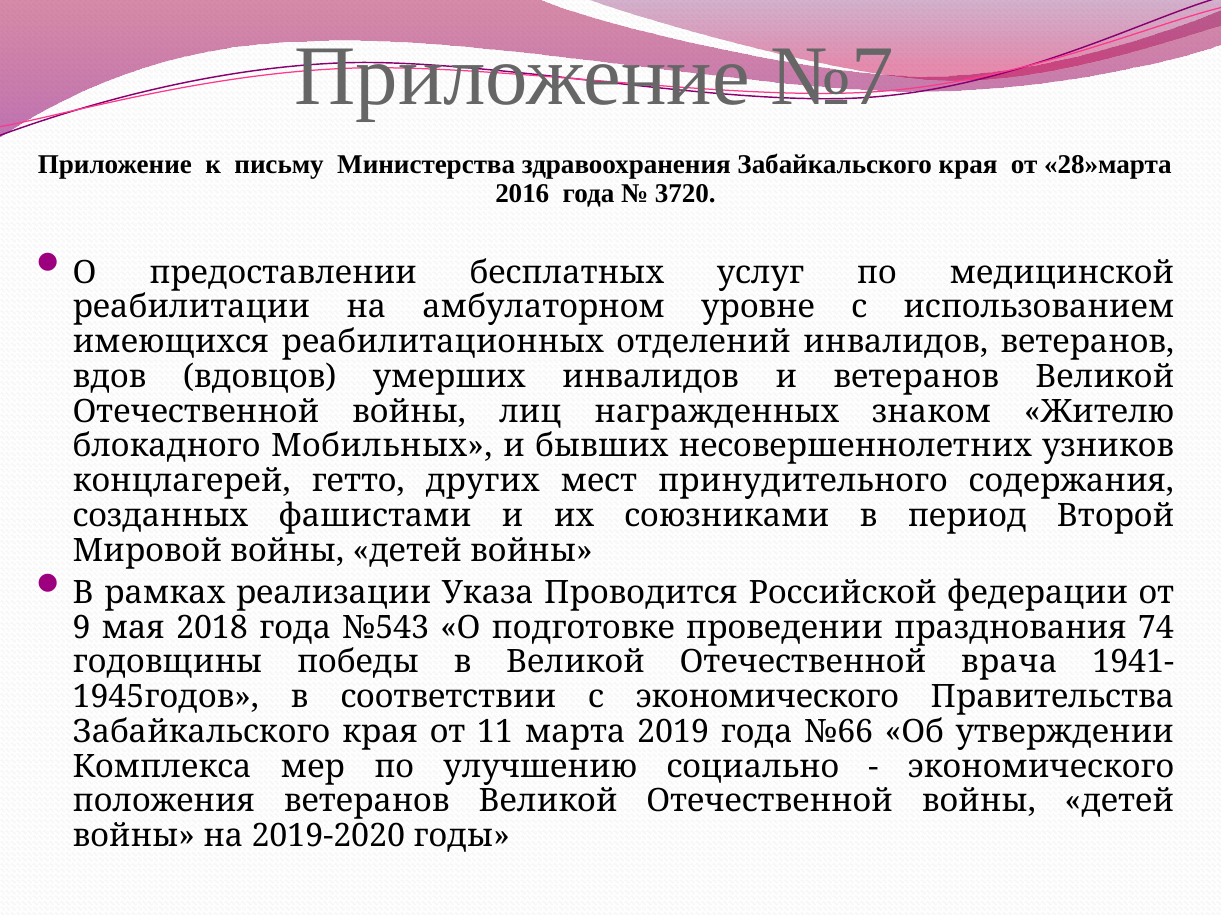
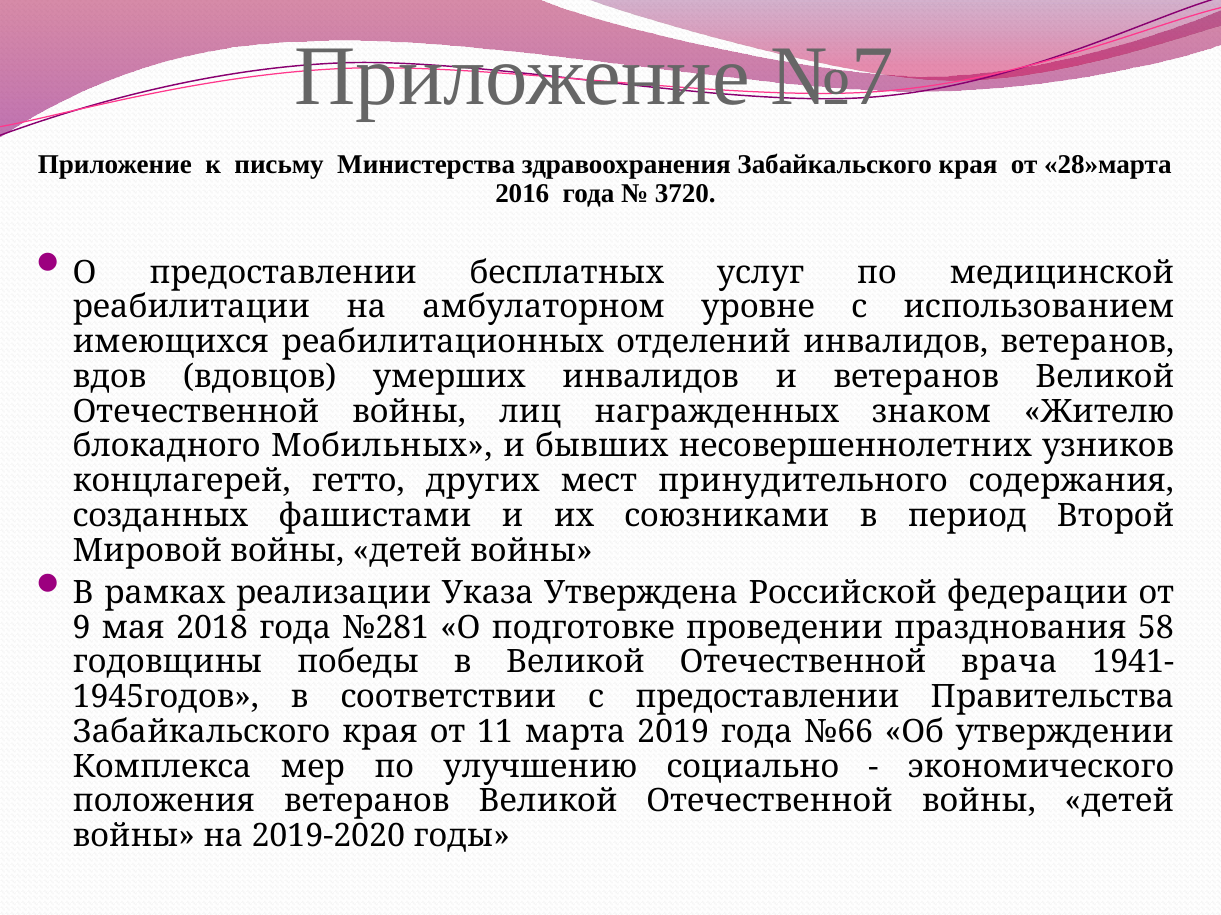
Проводится: Проводится -> Утверждена
№543: №543 -> №281
74: 74 -> 58
с экономического: экономического -> предоставлении
